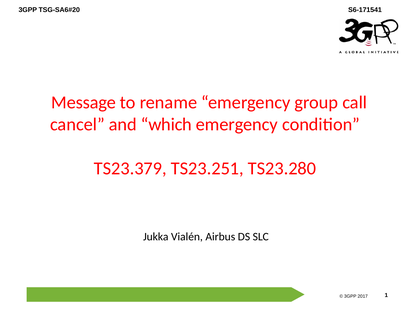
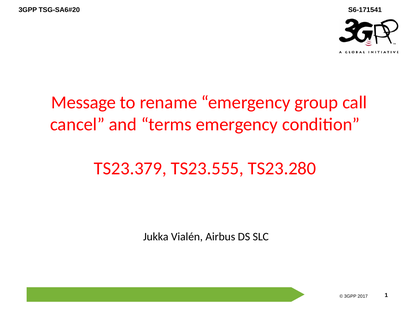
which: which -> terms
TS23.251: TS23.251 -> TS23.555
